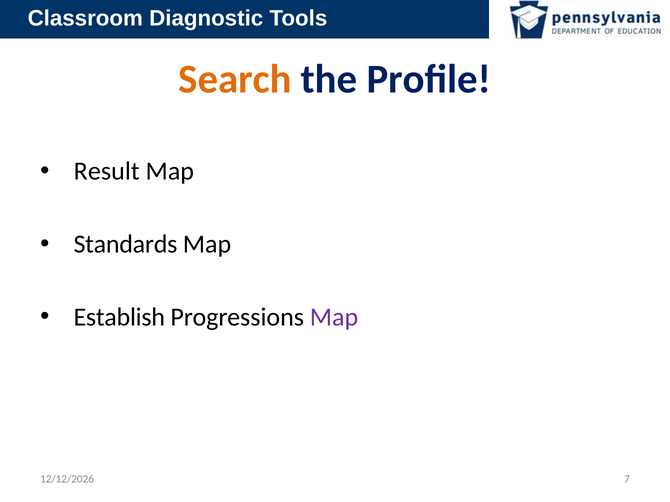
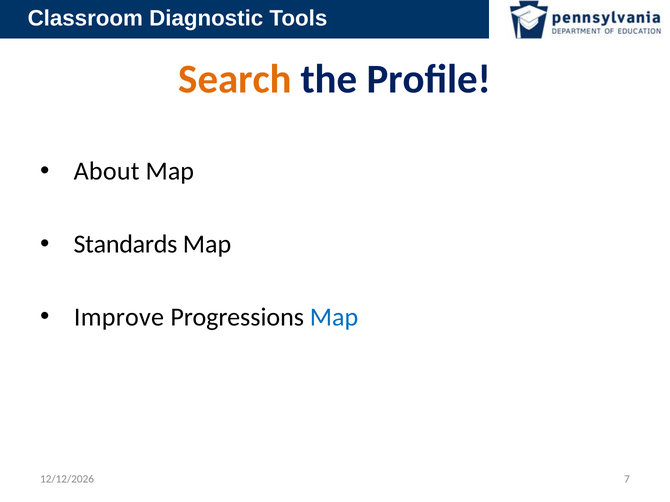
Result: Result -> About
Establish: Establish -> Improve
Map at (334, 318) colour: purple -> blue
